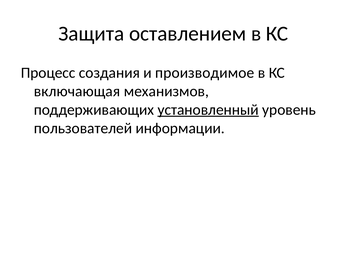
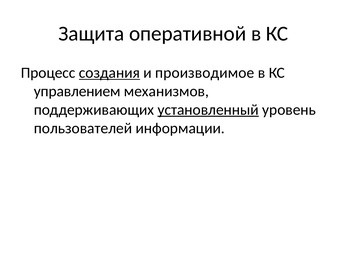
оставлением: оставлением -> оперативной
создания underline: none -> present
включающая: включающая -> управлением
